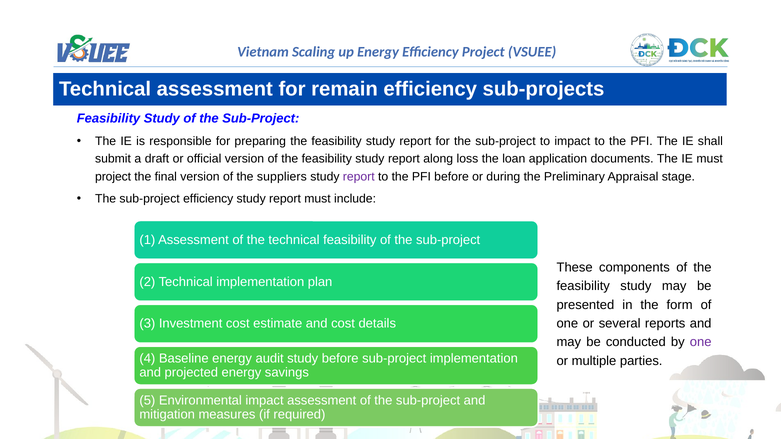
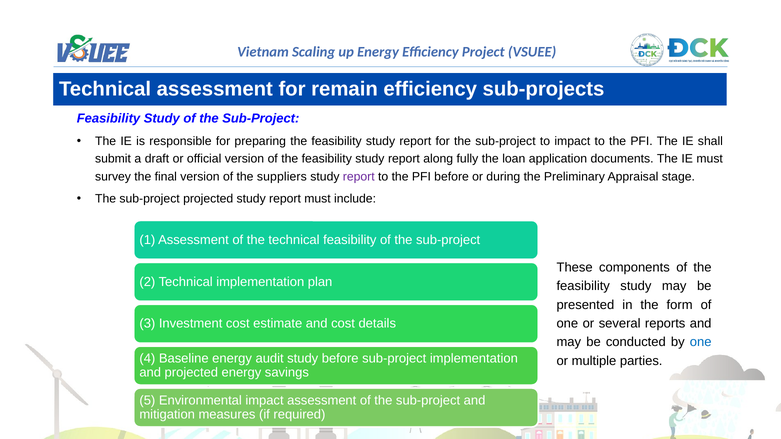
loss: loss -> fully
project at (113, 177): project -> survey
sub-project efficiency: efficiency -> projected
one at (701, 342) colour: purple -> blue
